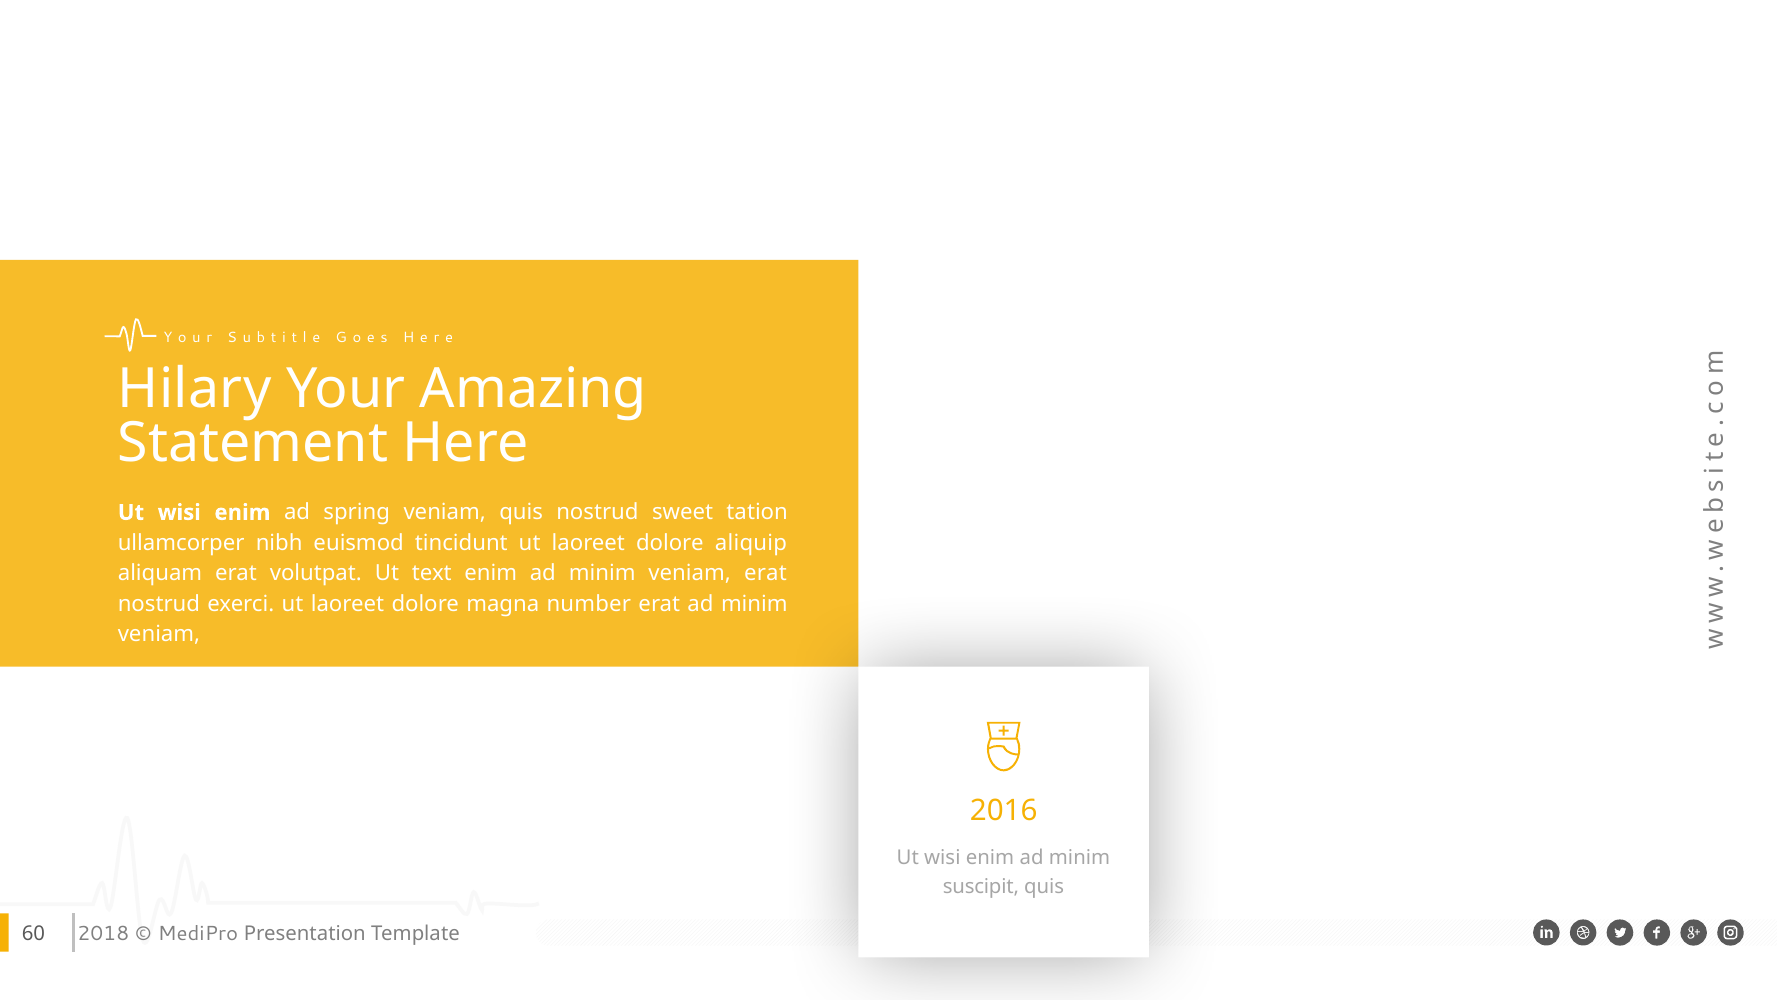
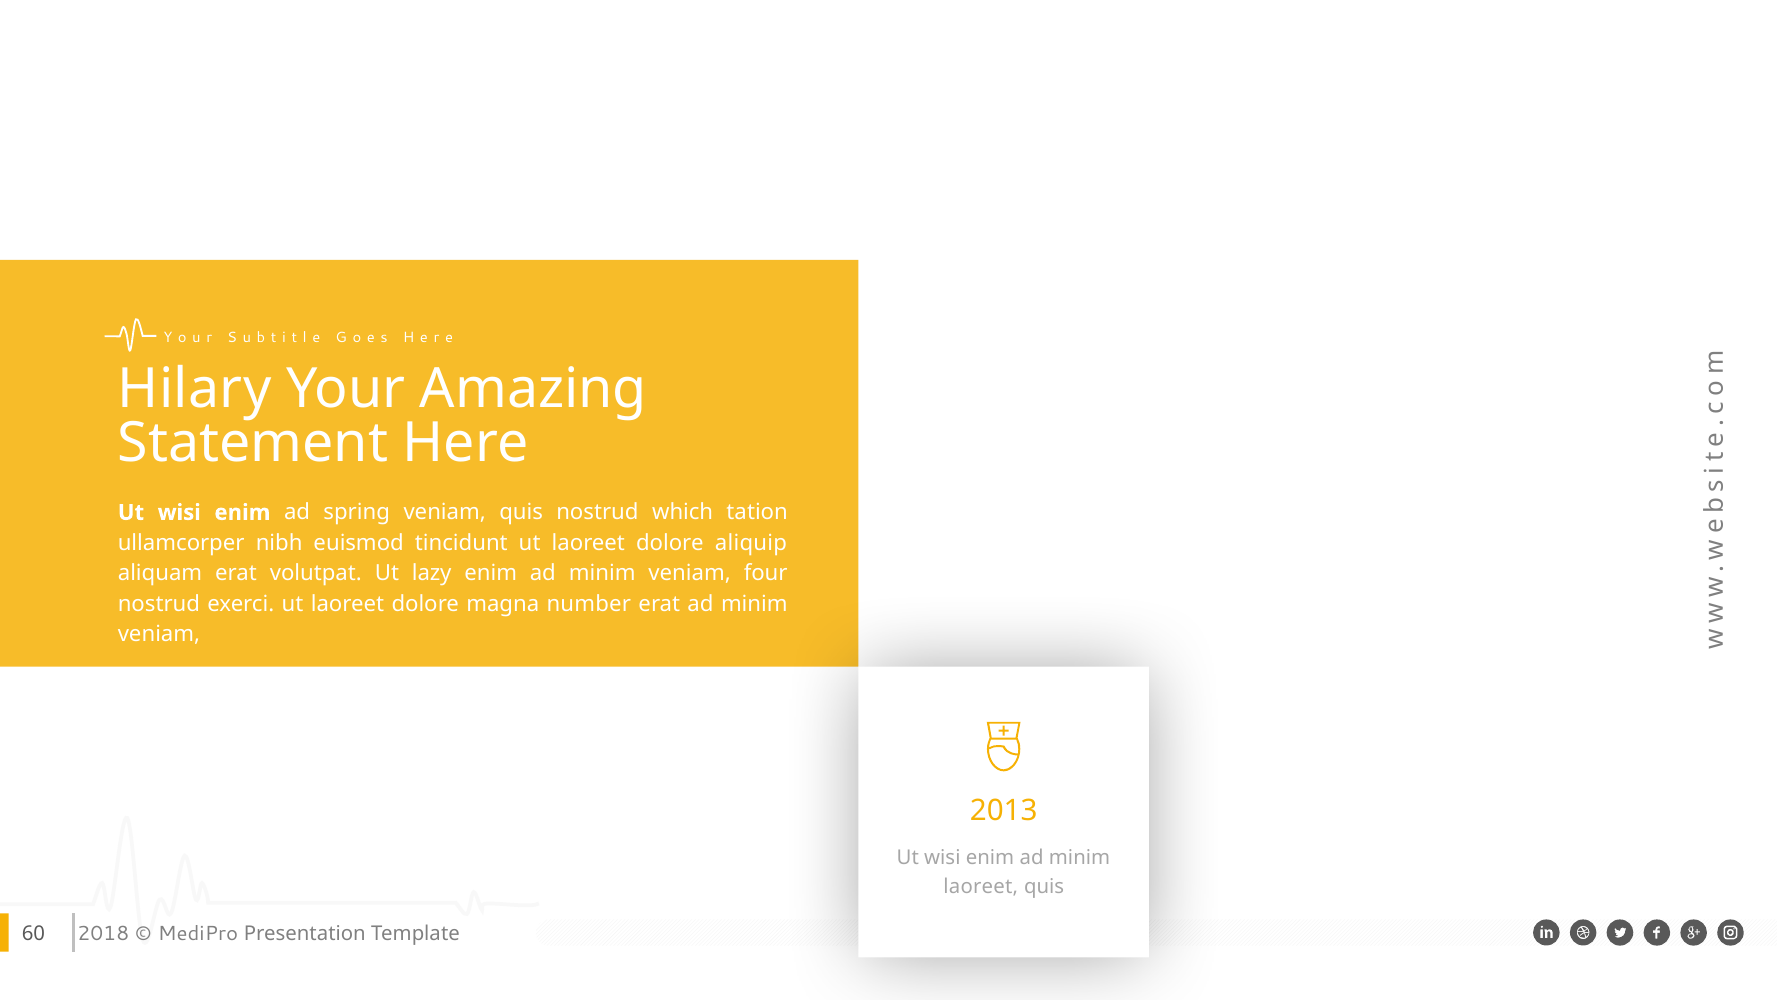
sweet: sweet -> which
text: text -> lazy
veniam erat: erat -> four
2016: 2016 -> 2013
suscipit at (981, 886): suscipit -> laoreet
